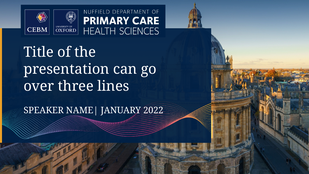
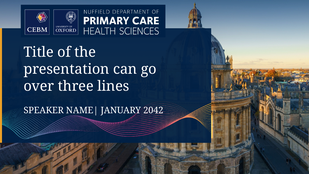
2022: 2022 -> 2042
